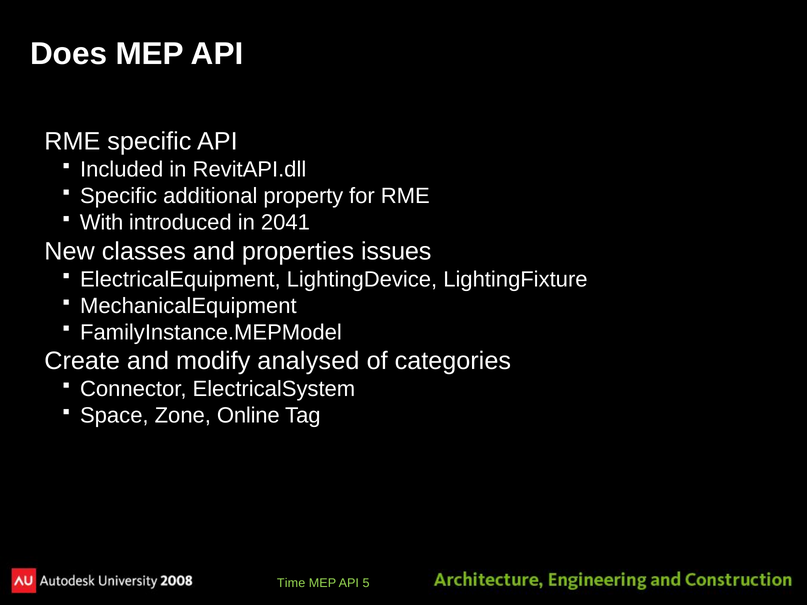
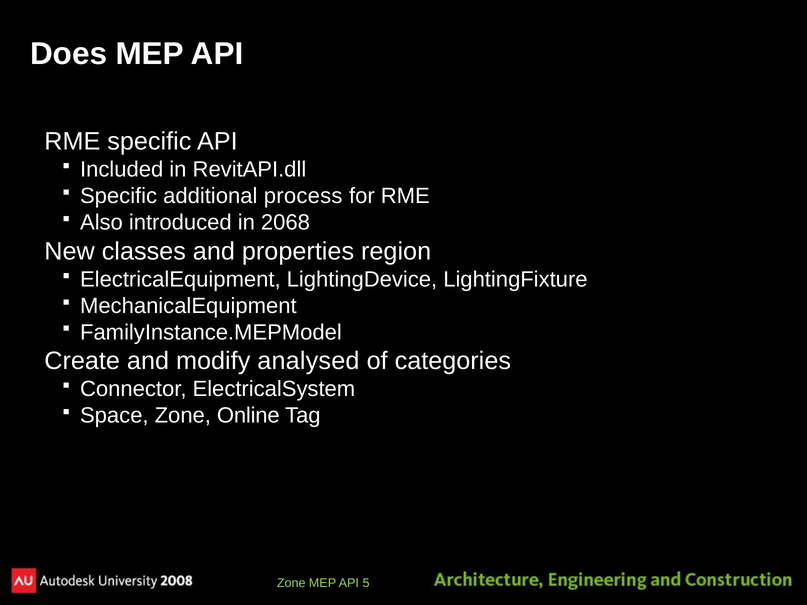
property: property -> process
With: With -> Also
2041: 2041 -> 2068
issues: issues -> region
Time at (291, 583): Time -> Zone
